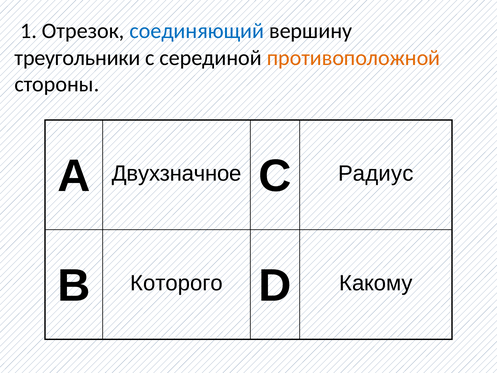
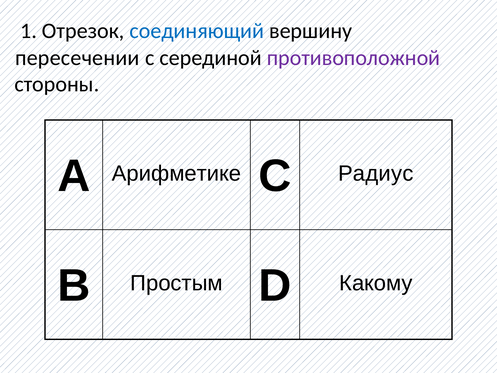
треугольники: треугольники -> пересечении
противоположной colour: orange -> purple
Двухзначное: Двухзначное -> Арифметике
Которого: Которого -> Простым
